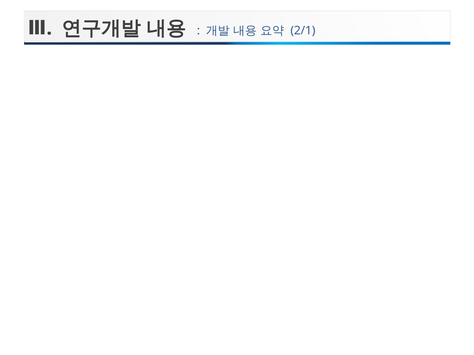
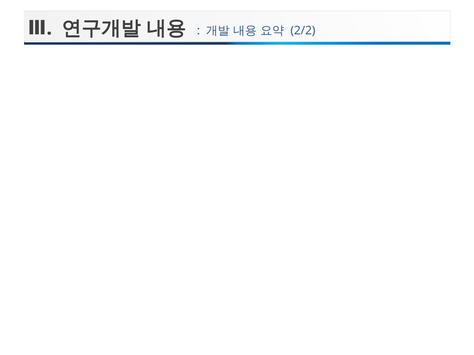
2/1: 2/1 -> 2/2
